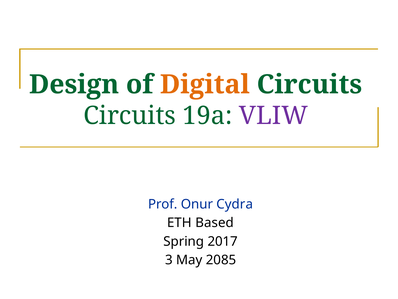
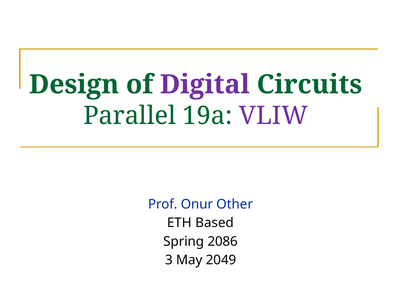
Digital colour: orange -> purple
Circuits at (130, 116): Circuits -> Parallel
Cydra: Cydra -> Other
2017: 2017 -> 2086
2085: 2085 -> 2049
